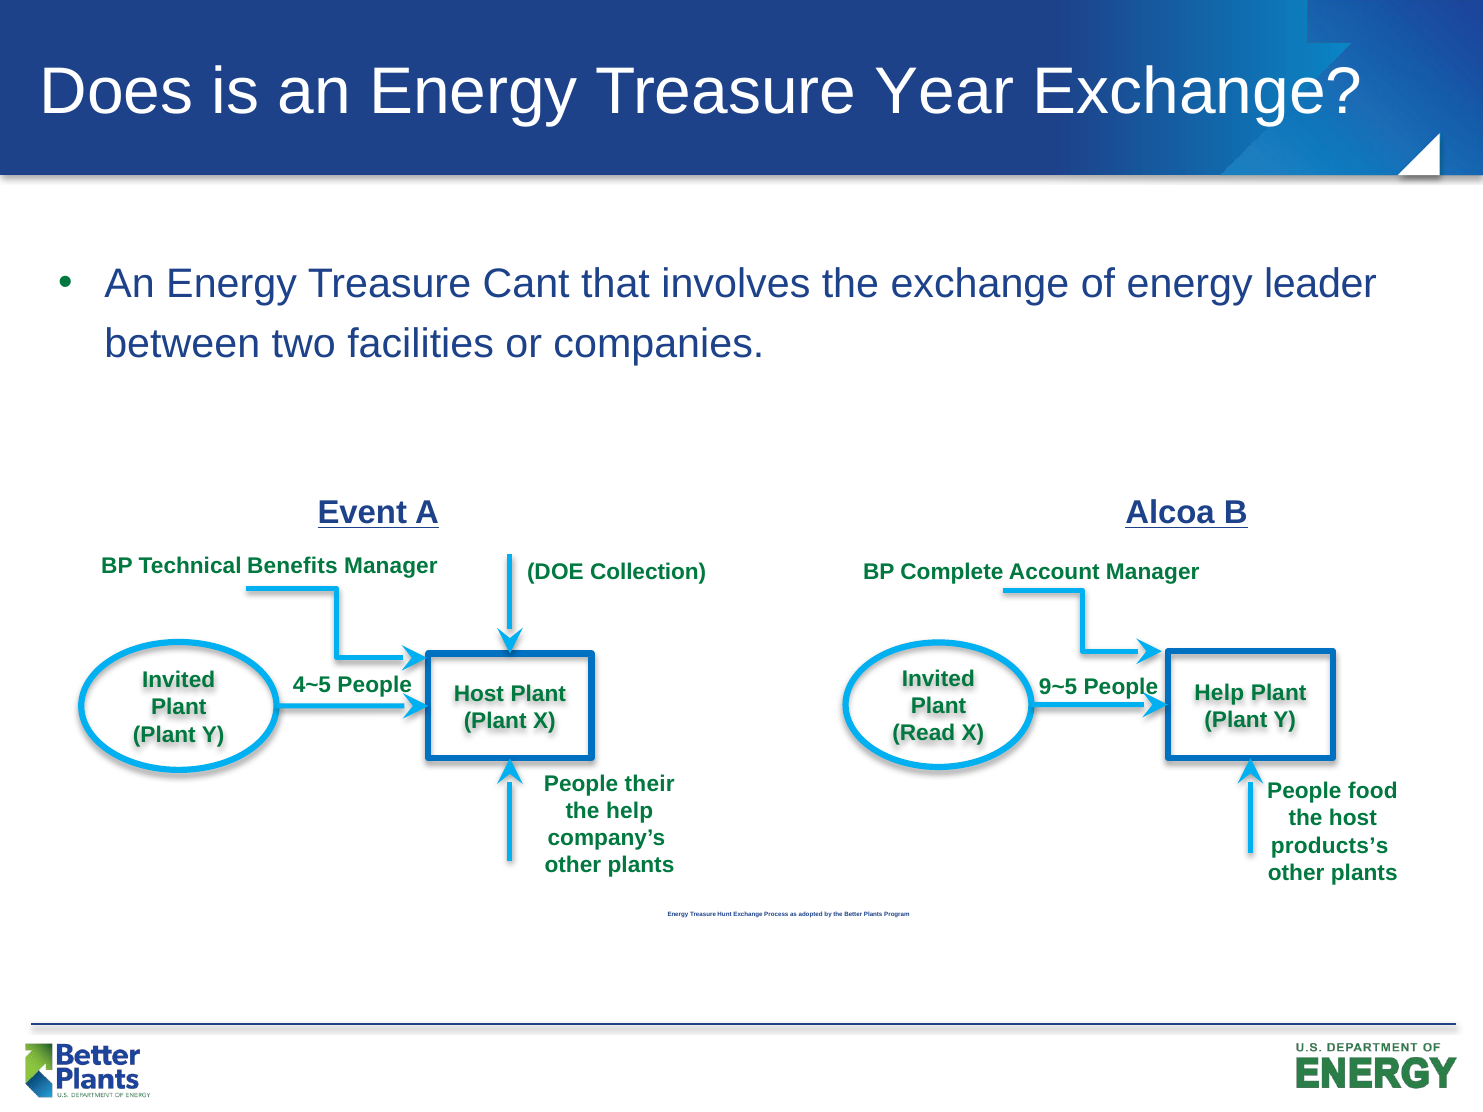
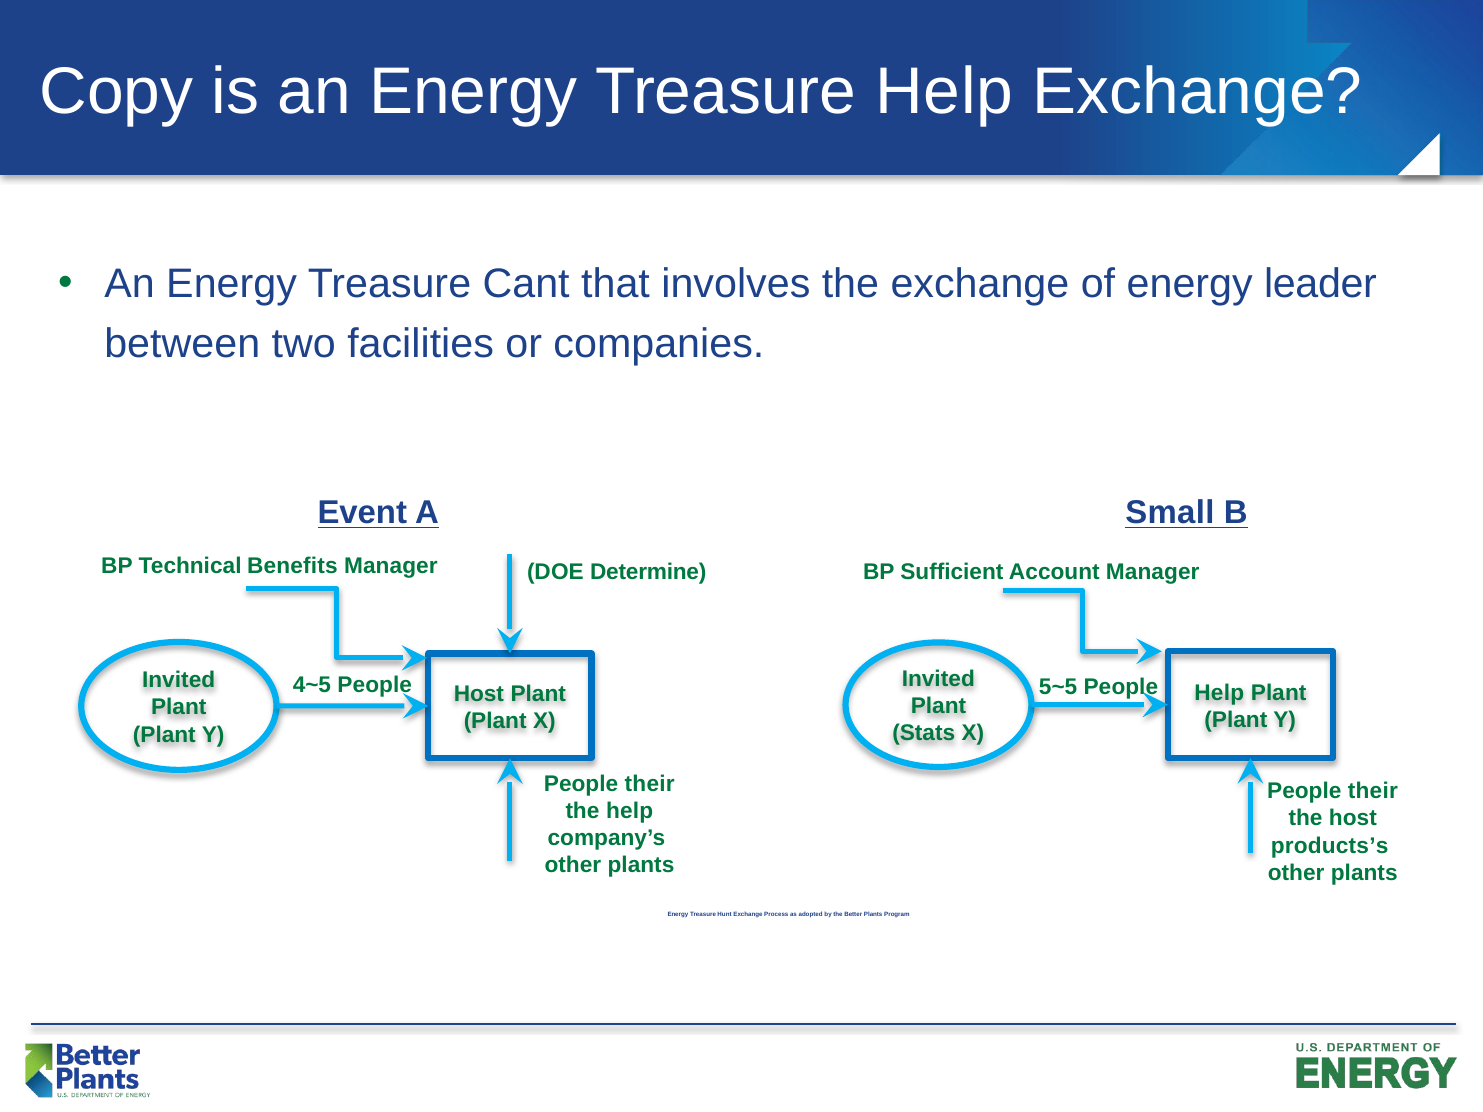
Does: Does -> Copy
Treasure Year: Year -> Help
Alcoa: Alcoa -> Small
Collection: Collection -> Determine
Complete: Complete -> Sufficient
9~5: 9~5 -> 5~5
Read: Read -> Stats
food at (1373, 791): food -> their
